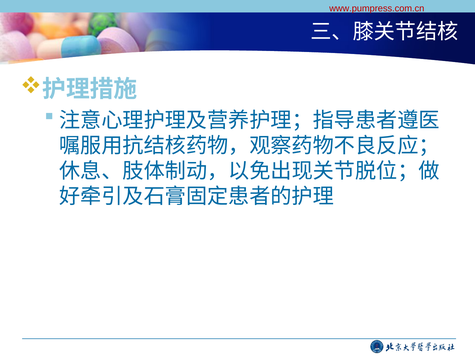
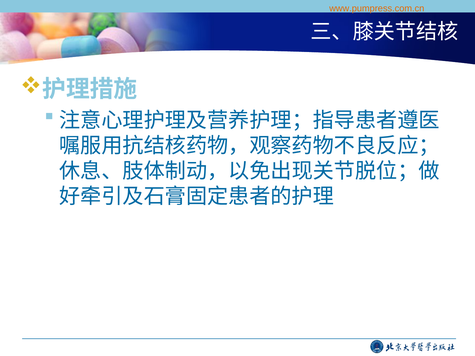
www.pumpress.com.cn colour: red -> orange
